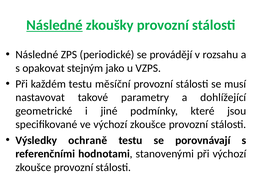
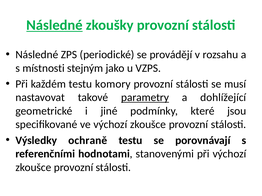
opakovat: opakovat -> místnosti
měsíční: měsíční -> komory
parametry underline: none -> present
